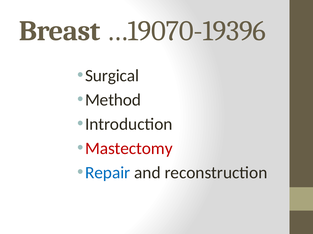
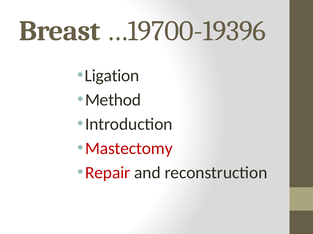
…19070-19396: …19070-19396 -> …19700-19396
Surgical: Surgical -> Ligation
Repair colour: blue -> red
